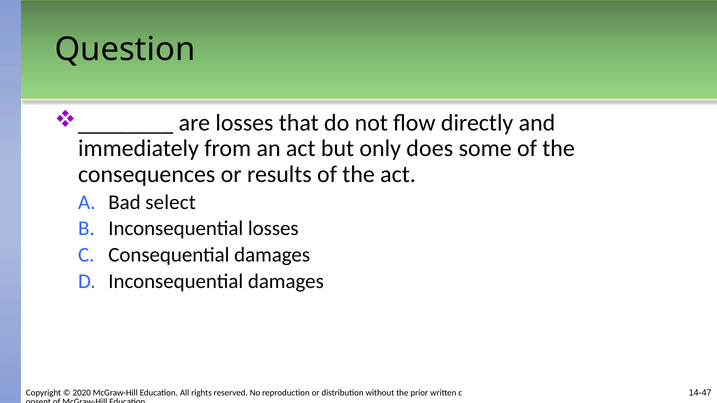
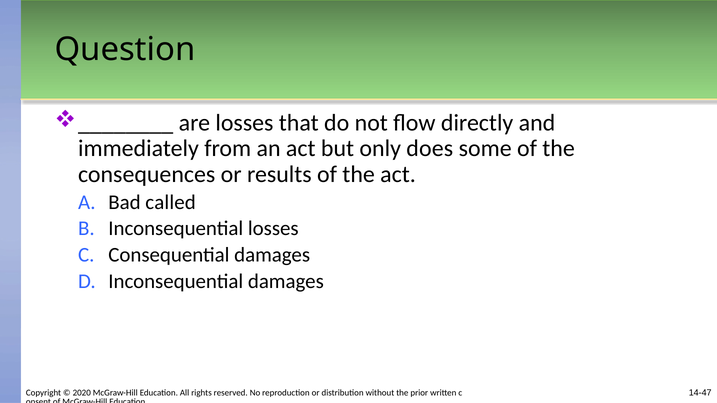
select: select -> called
